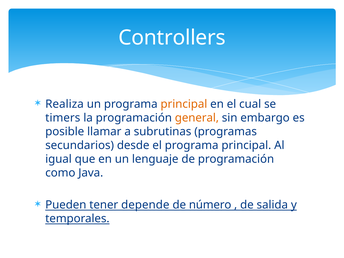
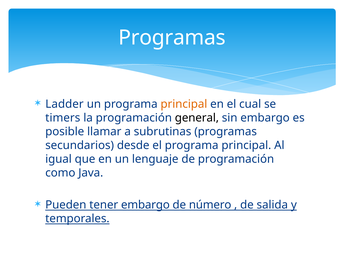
Controllers at (172, 38): Controllers -> Programas
Realiza: Realiza -> Ladder
general colour: orange -> black
tener depende: depende -> embargo
